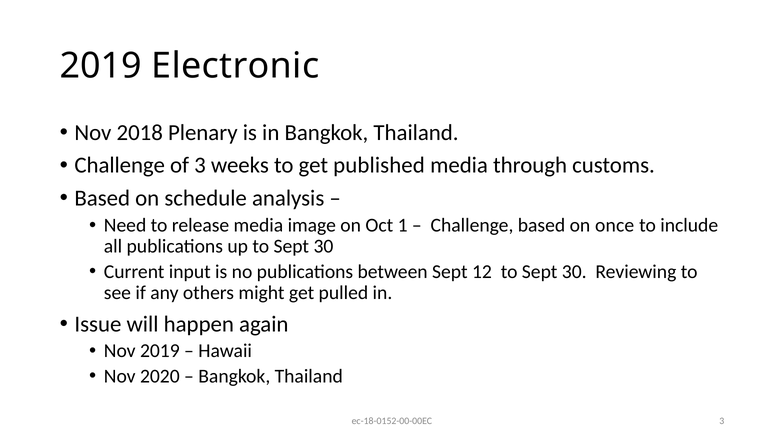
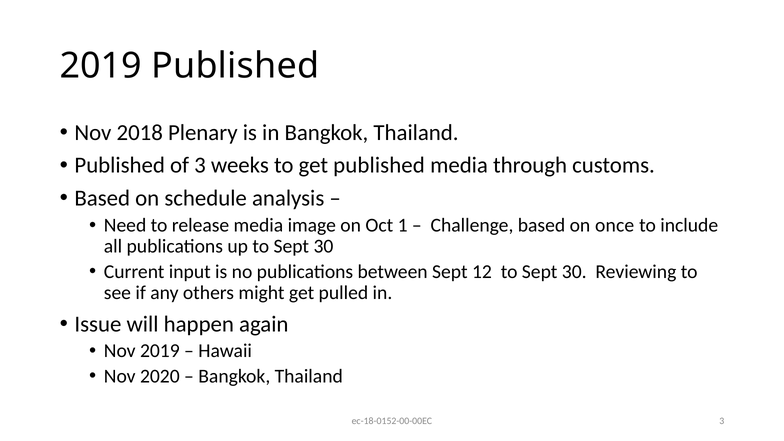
2019 Electronic: Electronic -> Published
Challenge at (120, 165): Challenge -> Published
